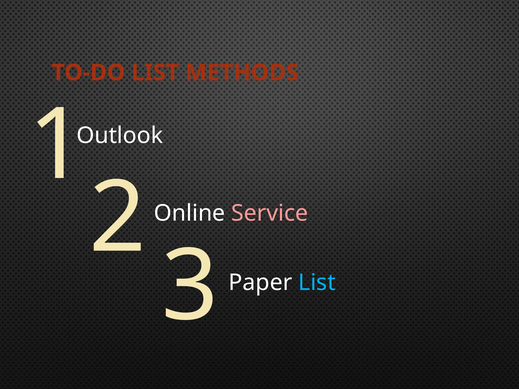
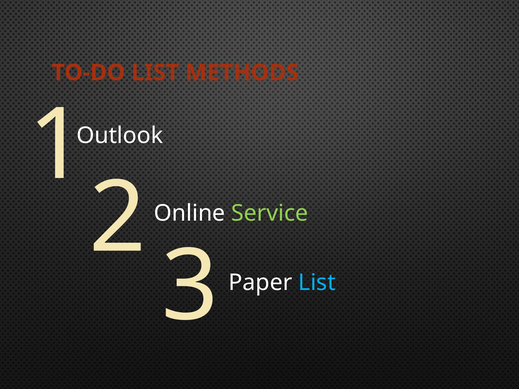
Service colour: pink -> light green
